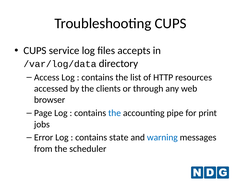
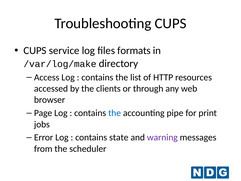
accepts: accepts -> formats
/var/log/data: /var/log/data -> /var/log/make
warning colour: blue -> purple
